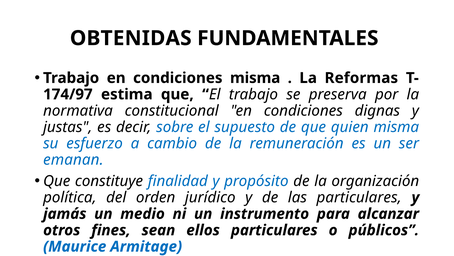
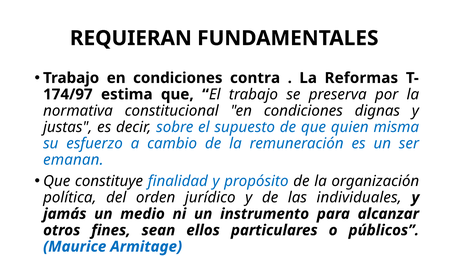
OBTENIDAS: OBTENIDAS -> REQUIERAN
condiciones misma: misma -> contra
las particulares: particulares -> individuales
